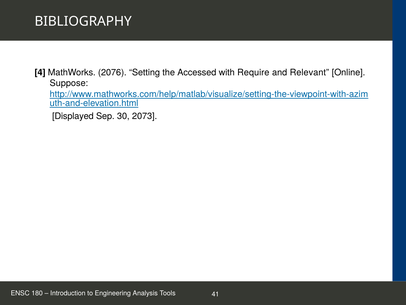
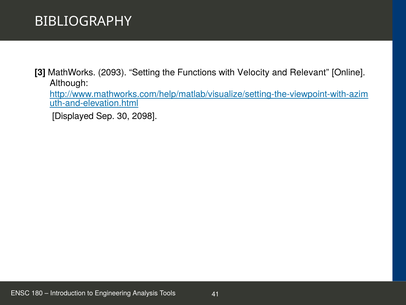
4: 4 -> 3
2076: 2076 -> 2093
Accessed: Accessed -> Functions
Require: Require -> Velocity
Suppose: Suppose -> Although
2073: 2073 -> 2098
